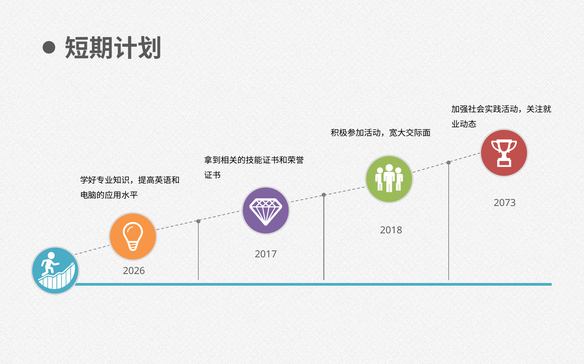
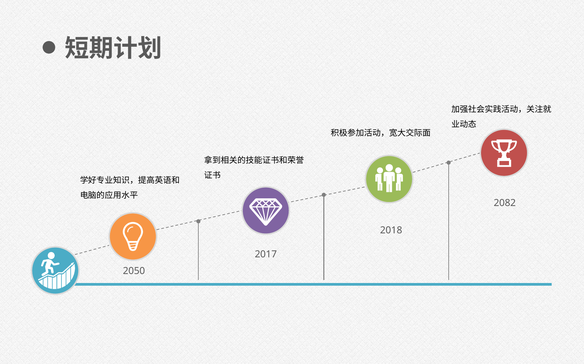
2073: 2073 -> 2082
2026: 2026 -> 2050
